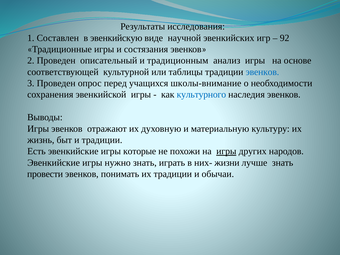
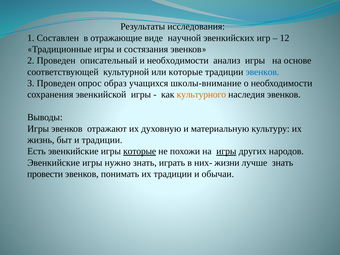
эвенкийскую: эвенкийскую -> отражающие
92: 92 -> 12
и традиционным: традиционным -> необходимости
или таблицы: таблицы -> которые
перед: перед -> образ
культурного colour: blue -> orange
которые at (140, 151) underline: none -> present
